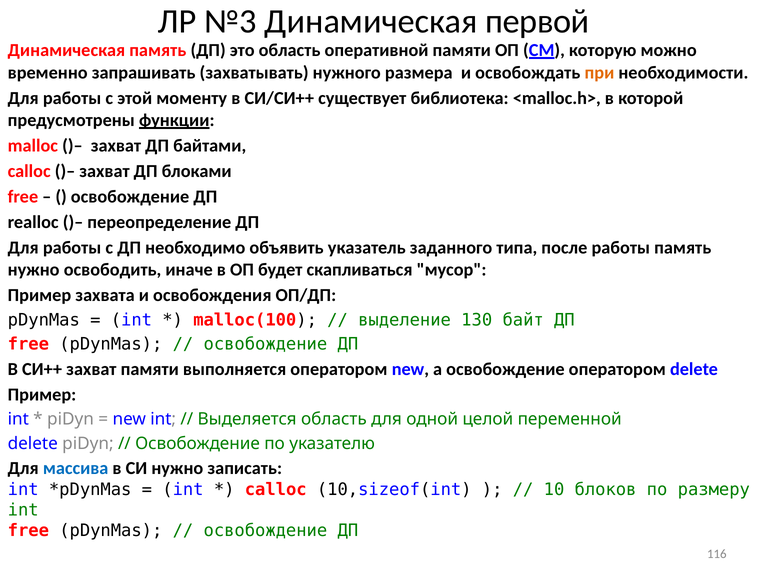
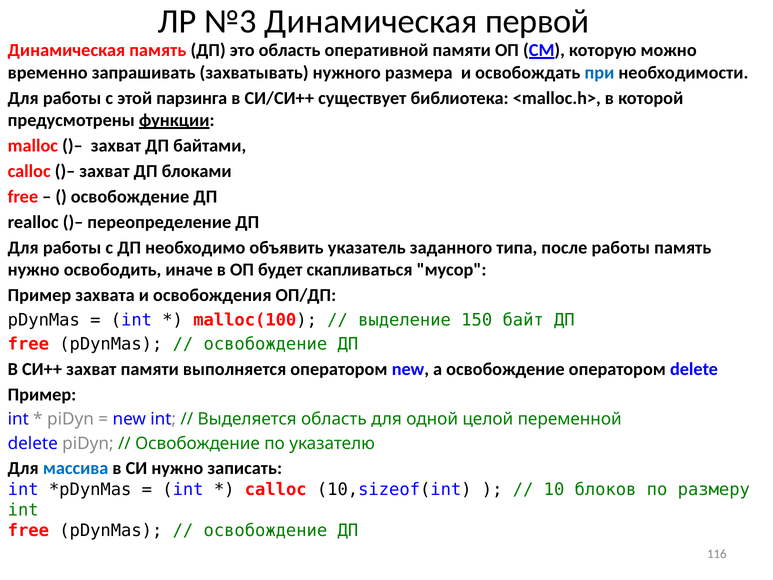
при colour: orange -> blue
моменту: моменту -> парзинга
130: 130 -> 150
